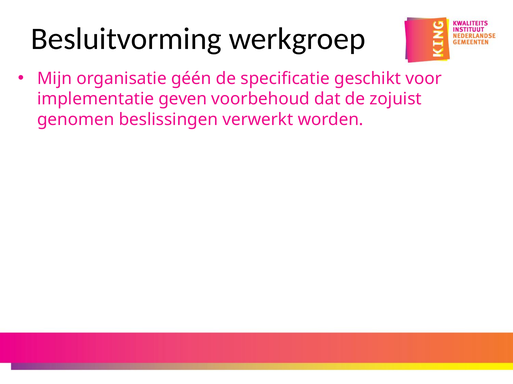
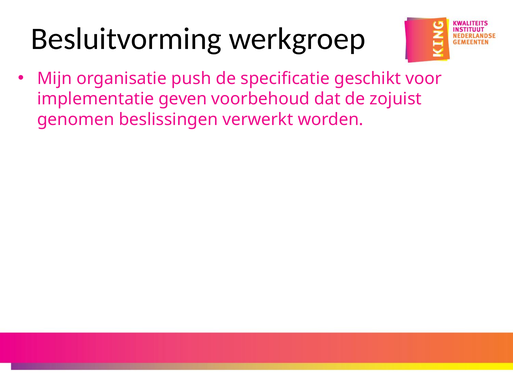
géén: géén -> push
